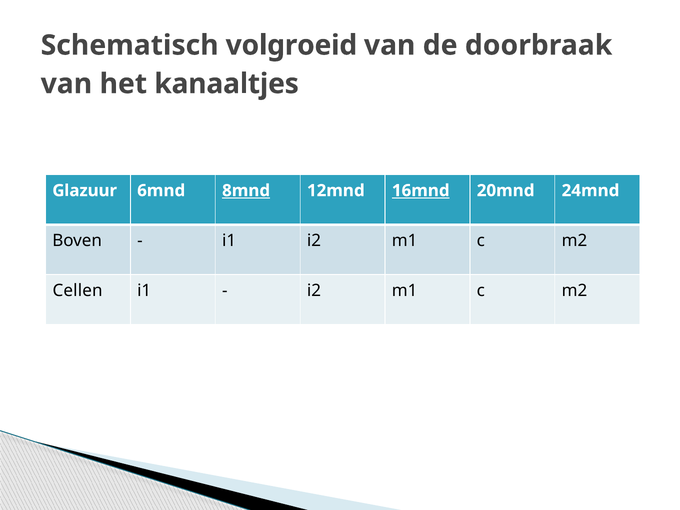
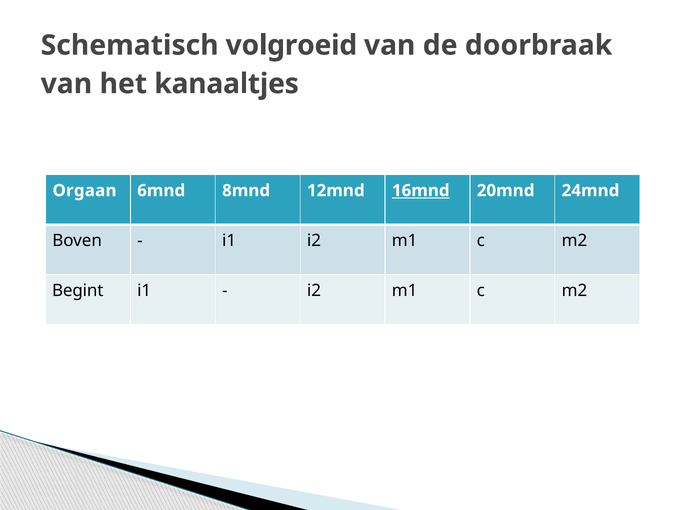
Glazuur: Glazuur -> Orgaan
8mnd underline: present -> none
Cellen: Cellen -> Begint
